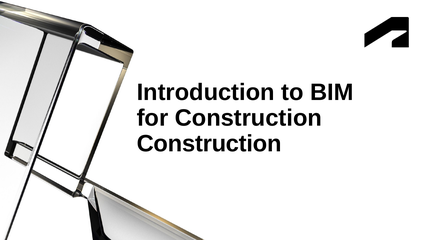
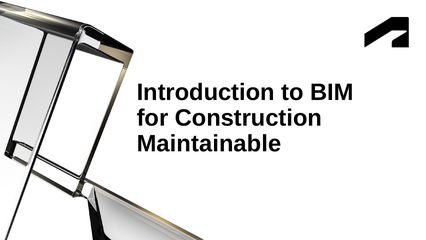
Construction at (209, 143): Construction -> Maintainable
